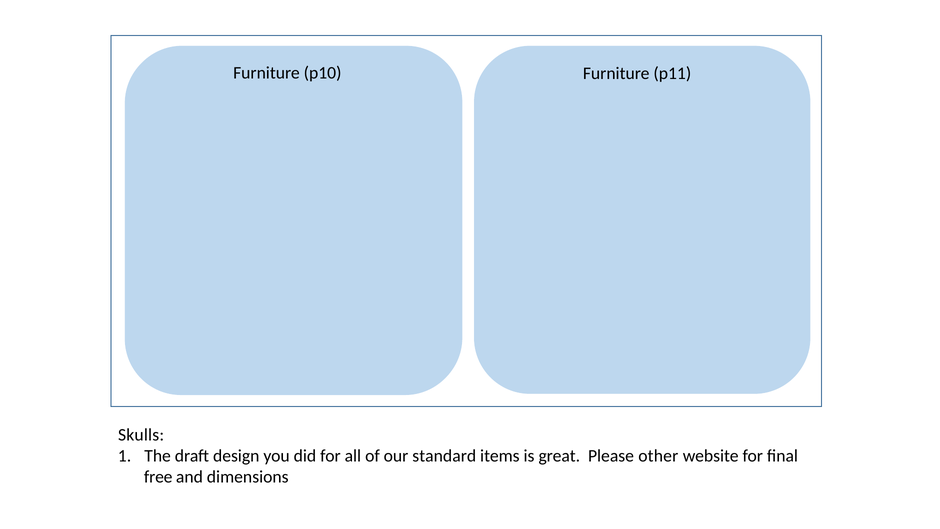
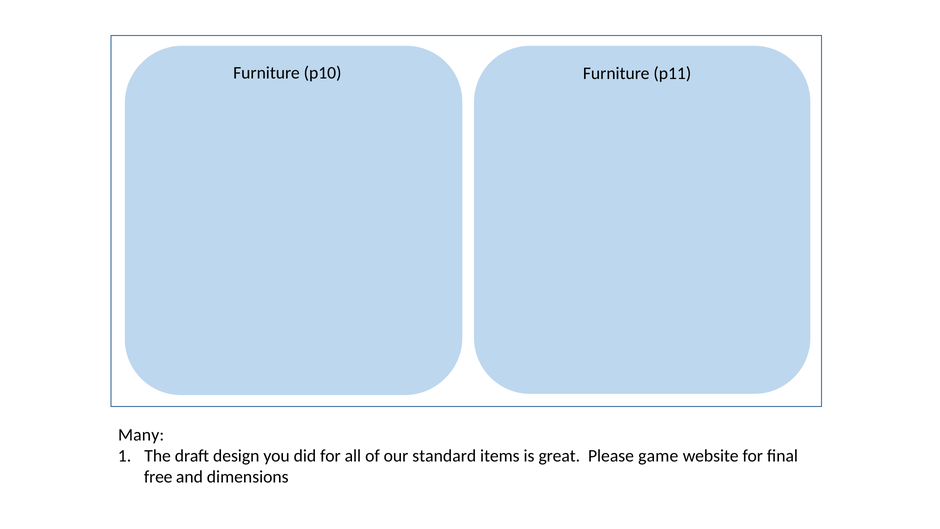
Skulls: Skulls -> Many
other: other -> game
